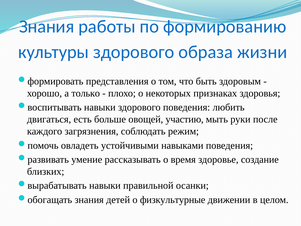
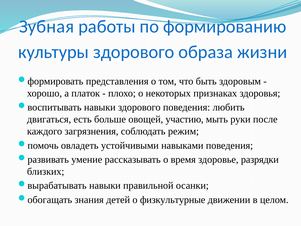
Знания at (47, 27): Знания -> Зубная
только: только -> платок
создание: создание -> разрядки
